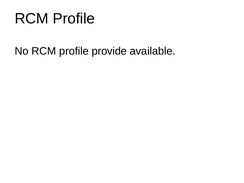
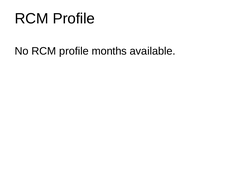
provide: provide -> months
